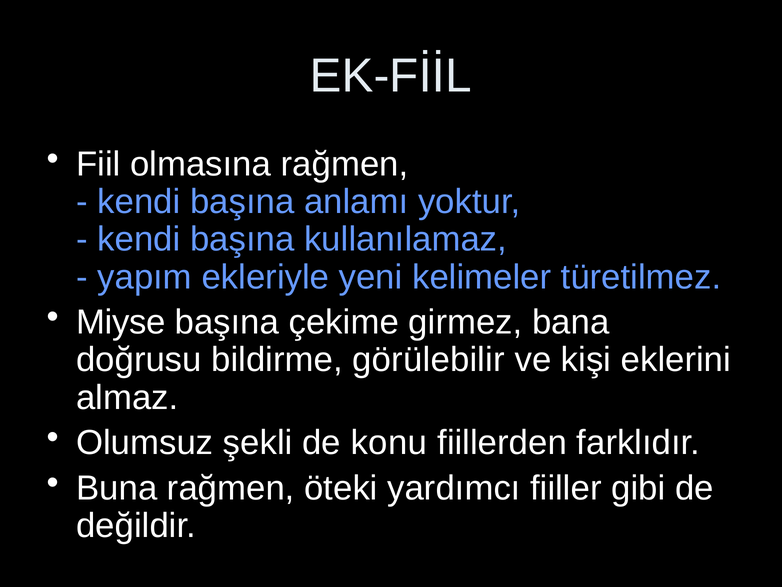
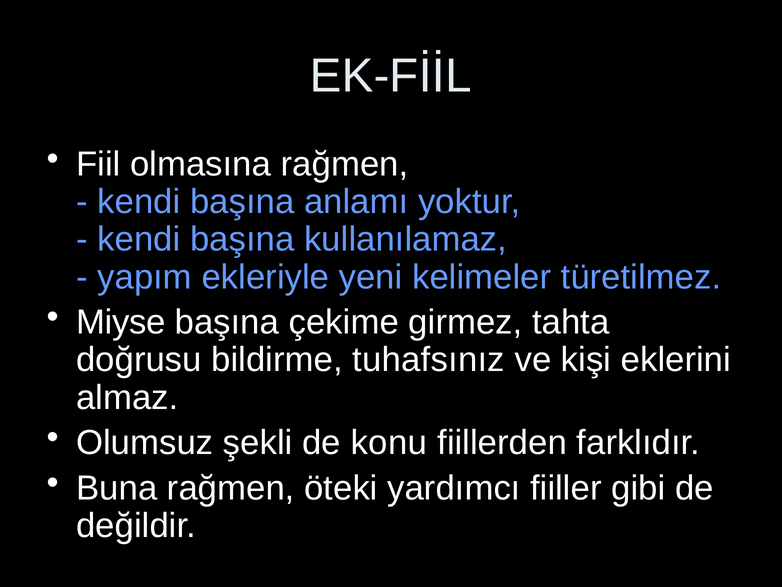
bana: bana -> tahta
görülebilir: görülebilir -> tuhafsınız
